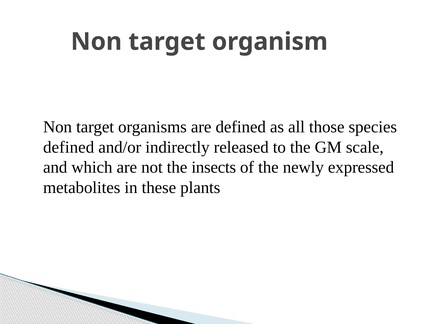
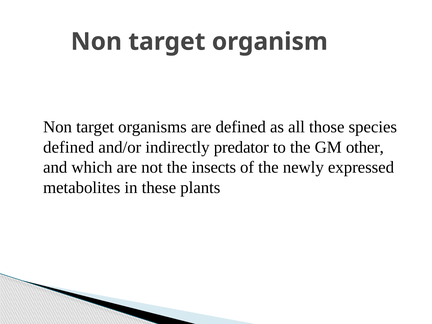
released: released -> predator
scale: scale -> other
